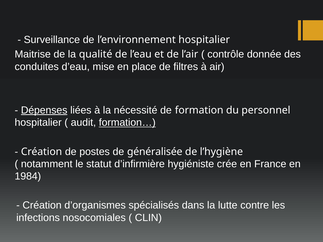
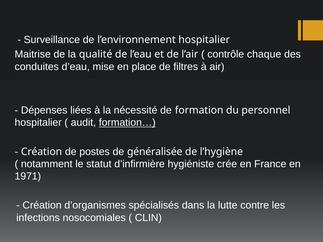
donnée: donnée -> chaque
Dépenses underline: present -> none
1984: 1984 -> 1971
